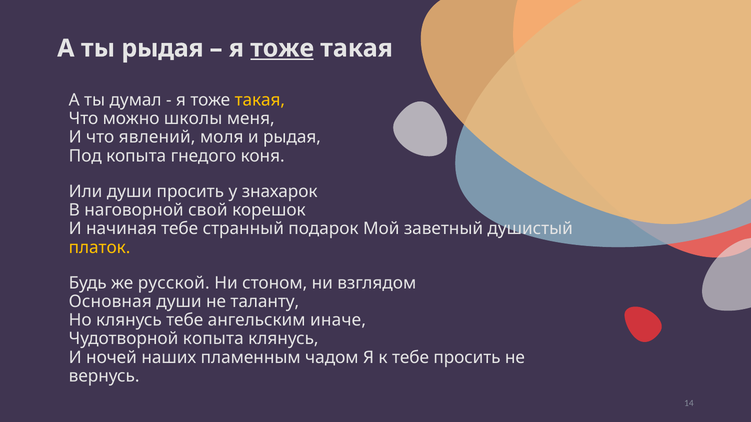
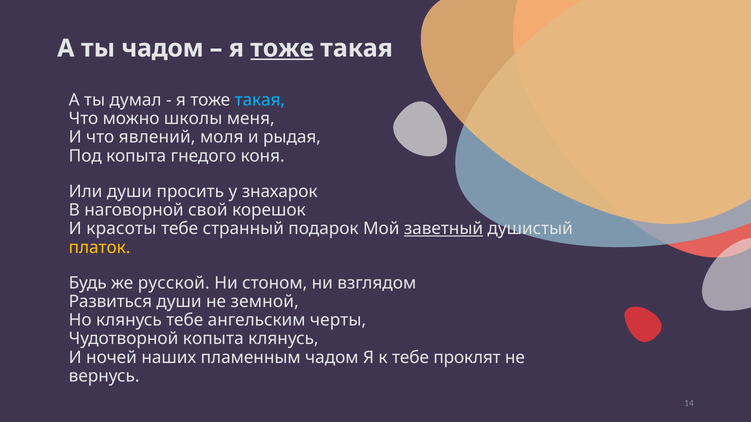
ты рыдая: рыдая -> чадом
такая at (260, 100) colour: yellow -> light blue
начиная: начиная -> красоты
заветный underline: none -> present
Основная: Основная -> Развиться
таланту: таланту -> земной
иначе: иначе -> черты
тебе просить: просить -> проклят
